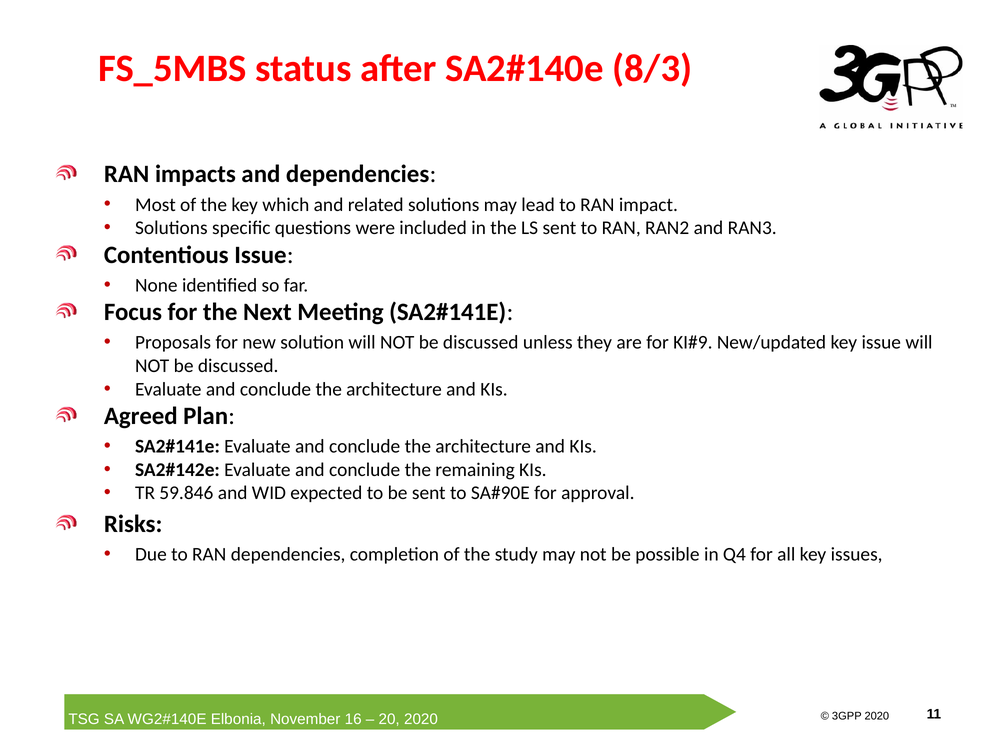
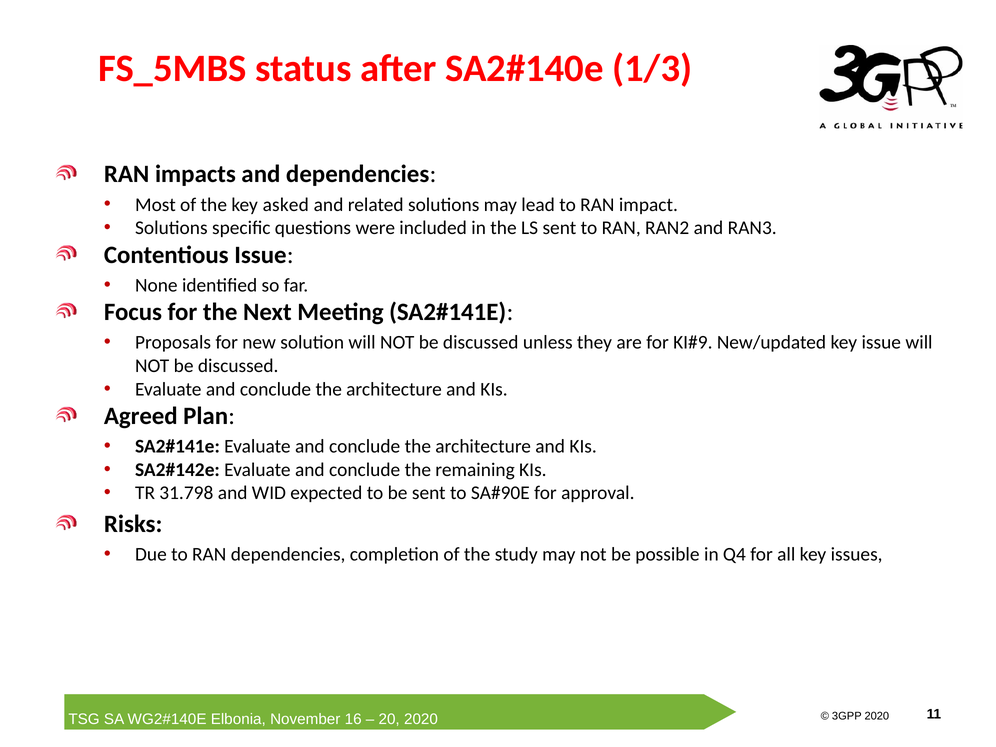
8/3: 8/3 -> 1/3
which: which -> asked
59.846: 59.846 -> 31.798
